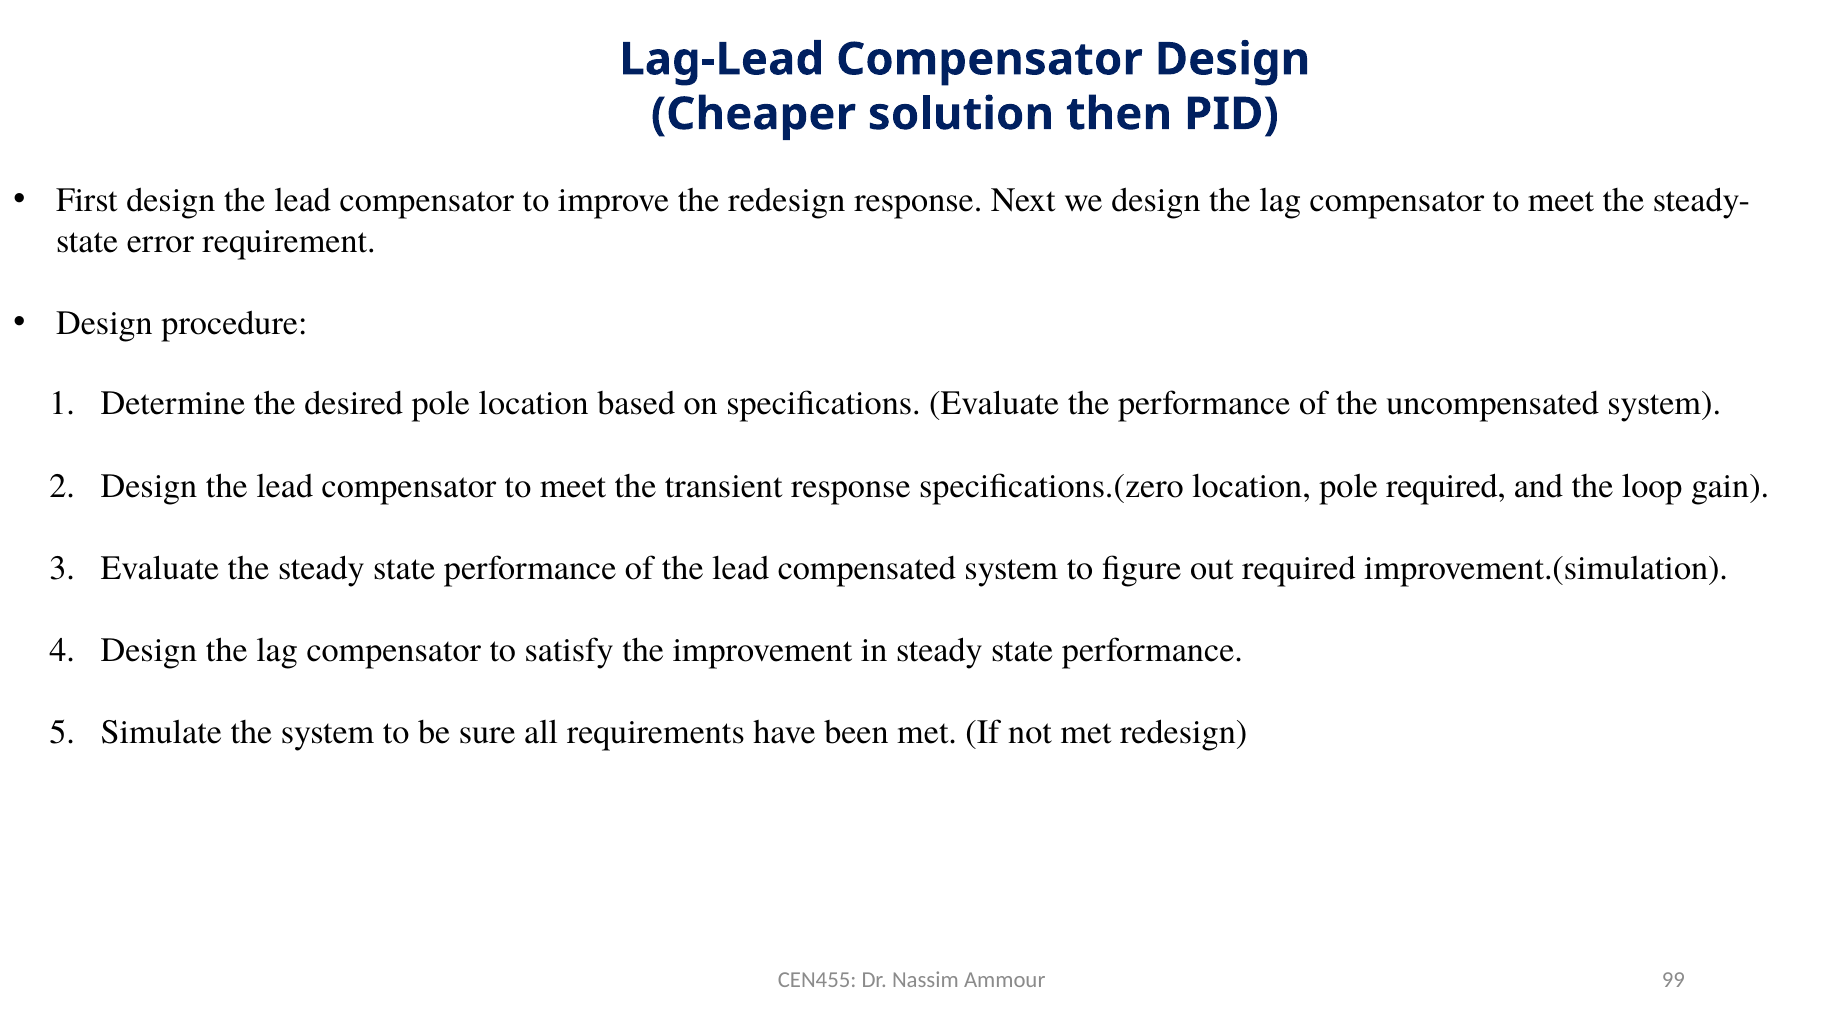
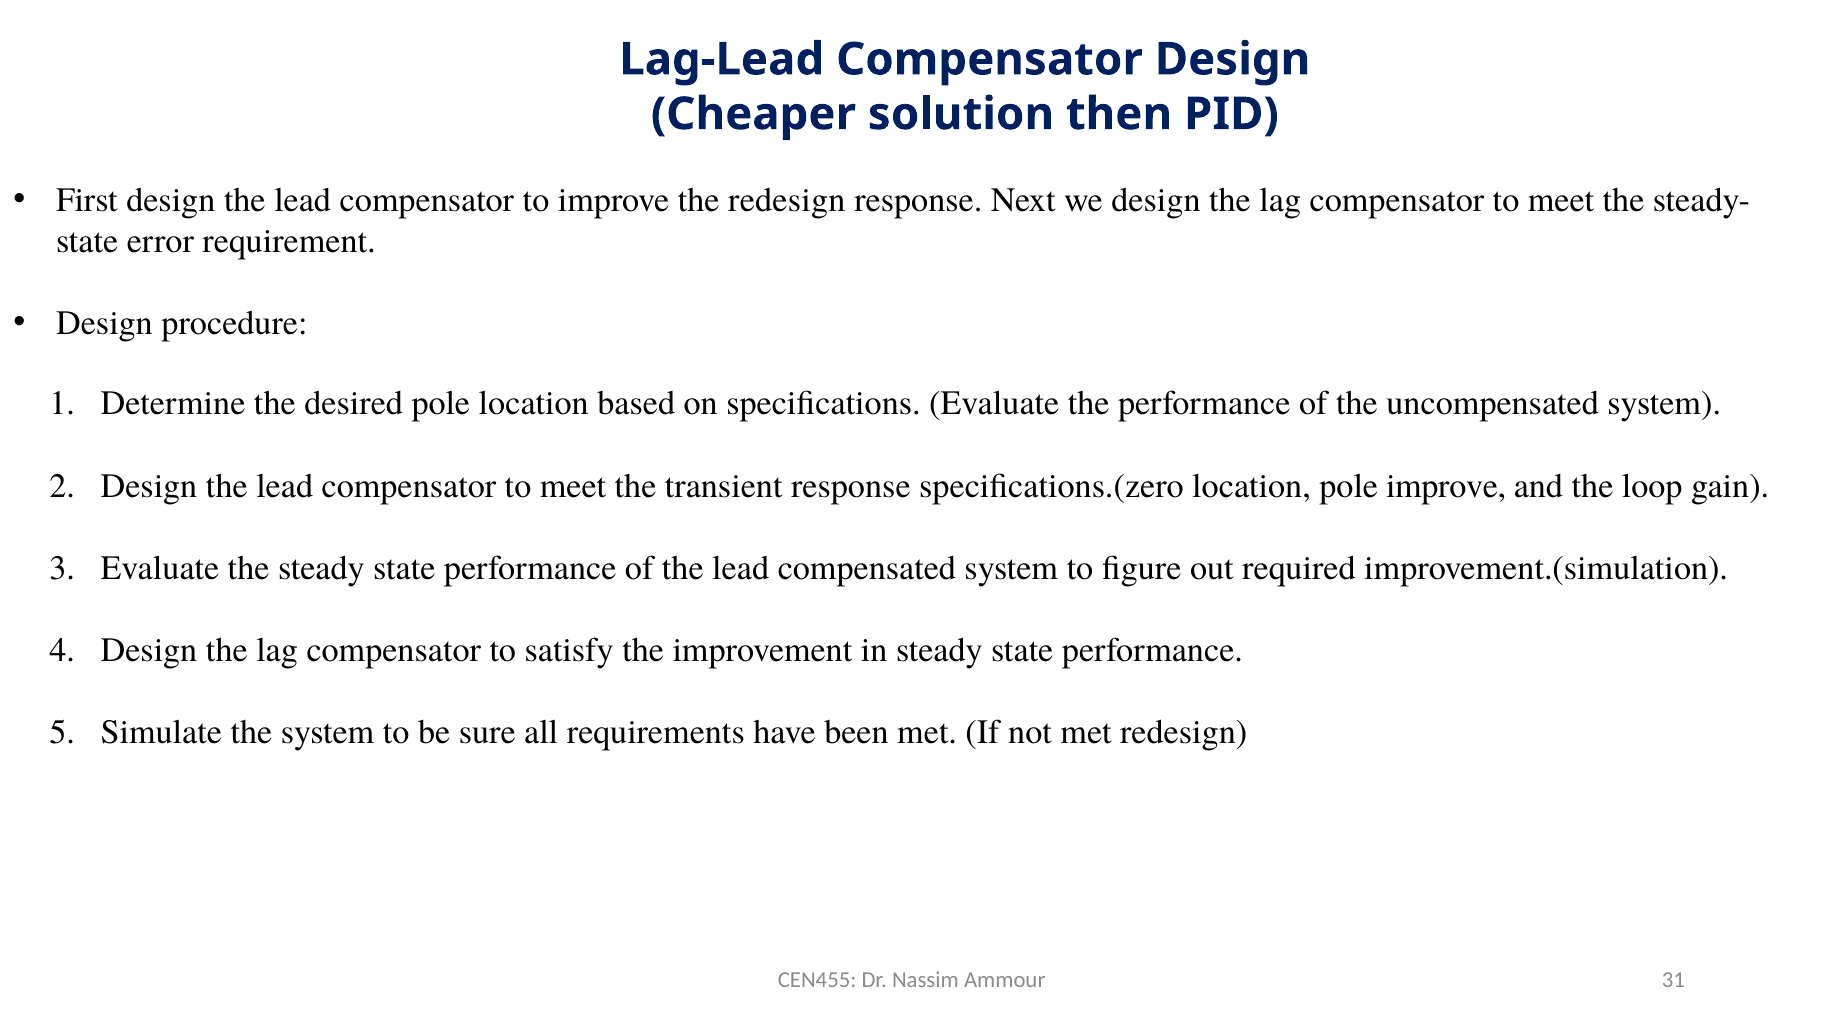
pole required: required -> improve
99: 99 -> 31
